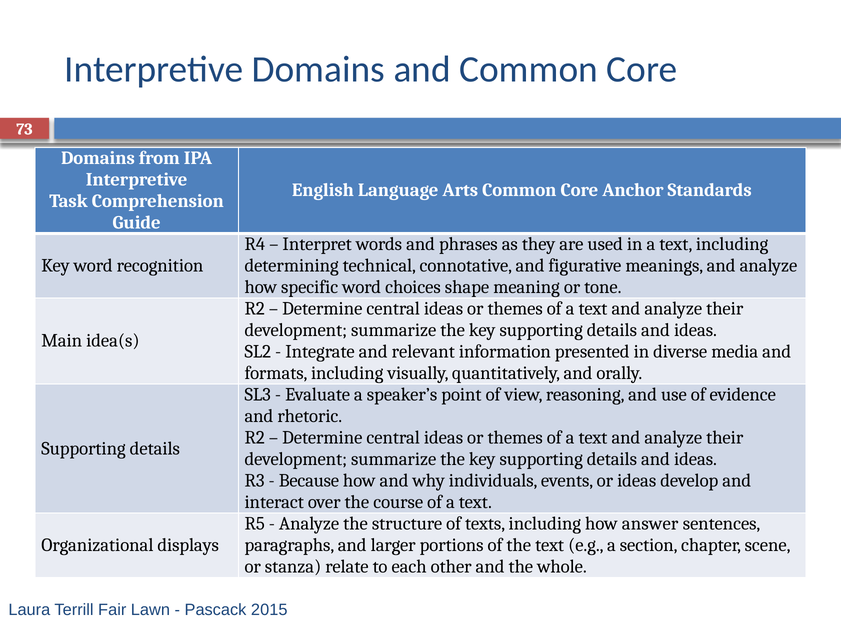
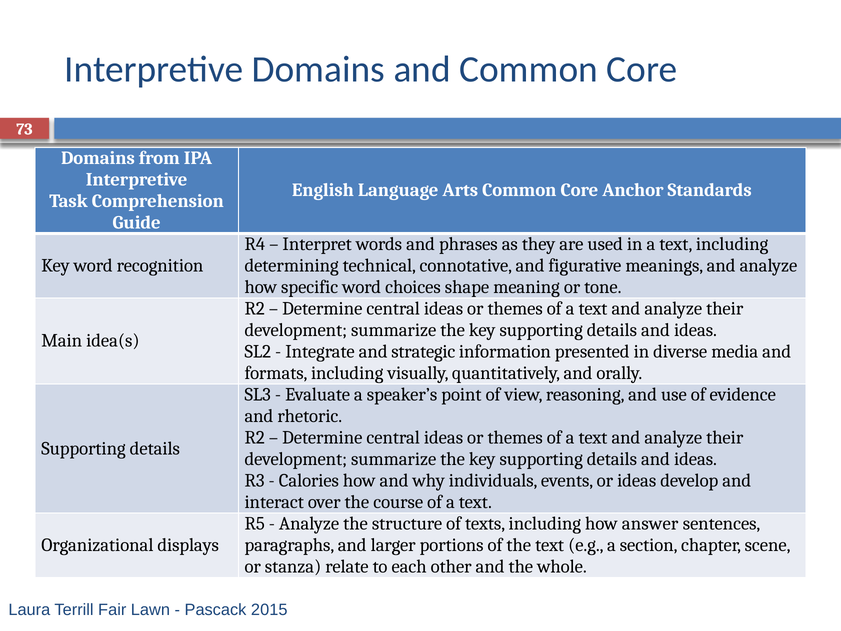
relevant: relevant -> strategic
Because: Because -> Calories
